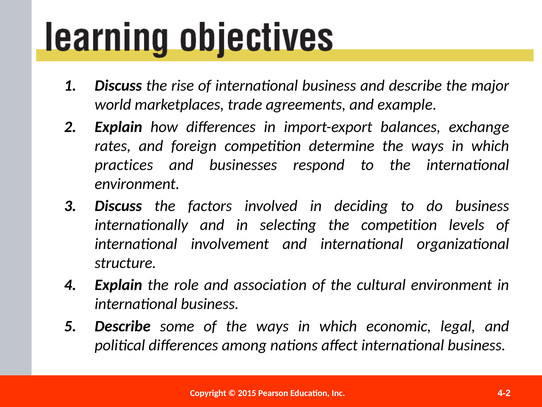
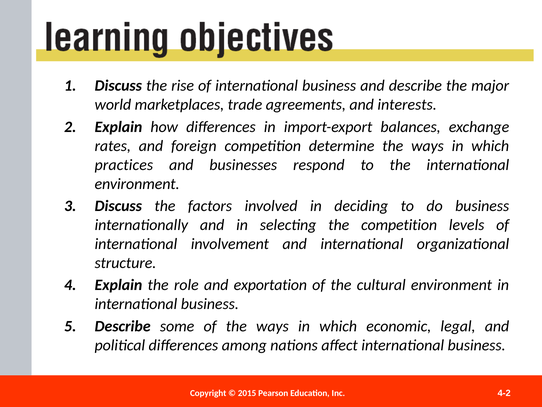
example: example -> interests
association: association -> exportation
